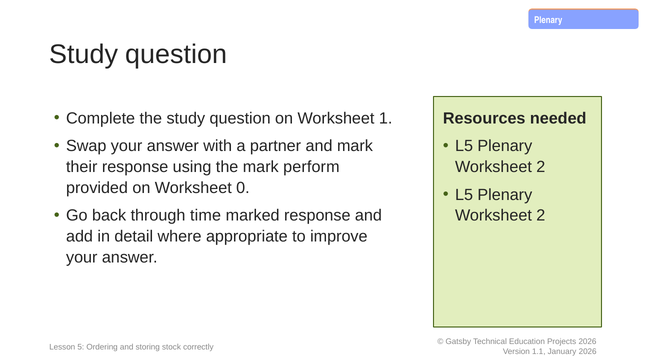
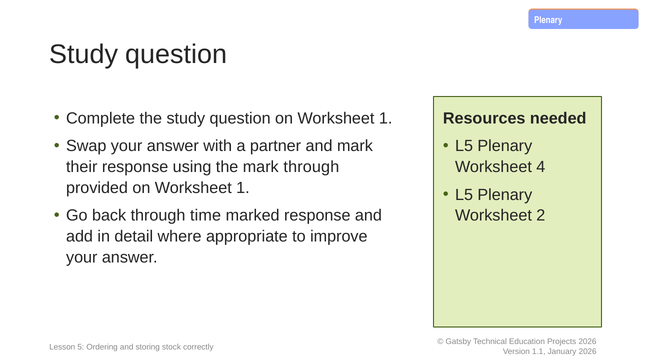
mark perform: perform -> through
2 at (541, 167): 2 -> 4
provided on Worksheet 0: 0 -> 1
